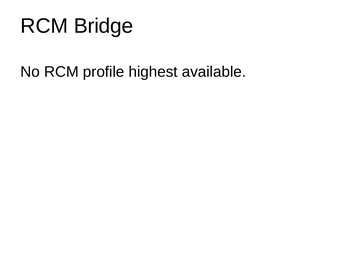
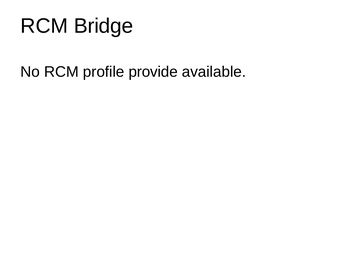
highest: highest -> provide
